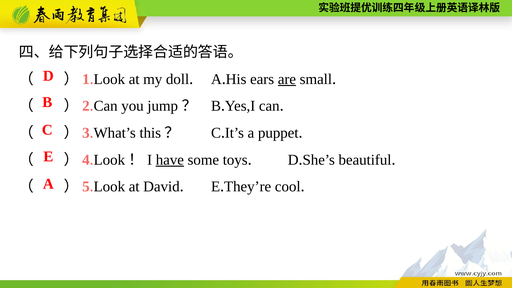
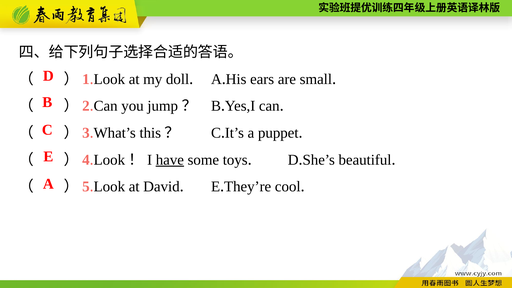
are underline: present -> none
